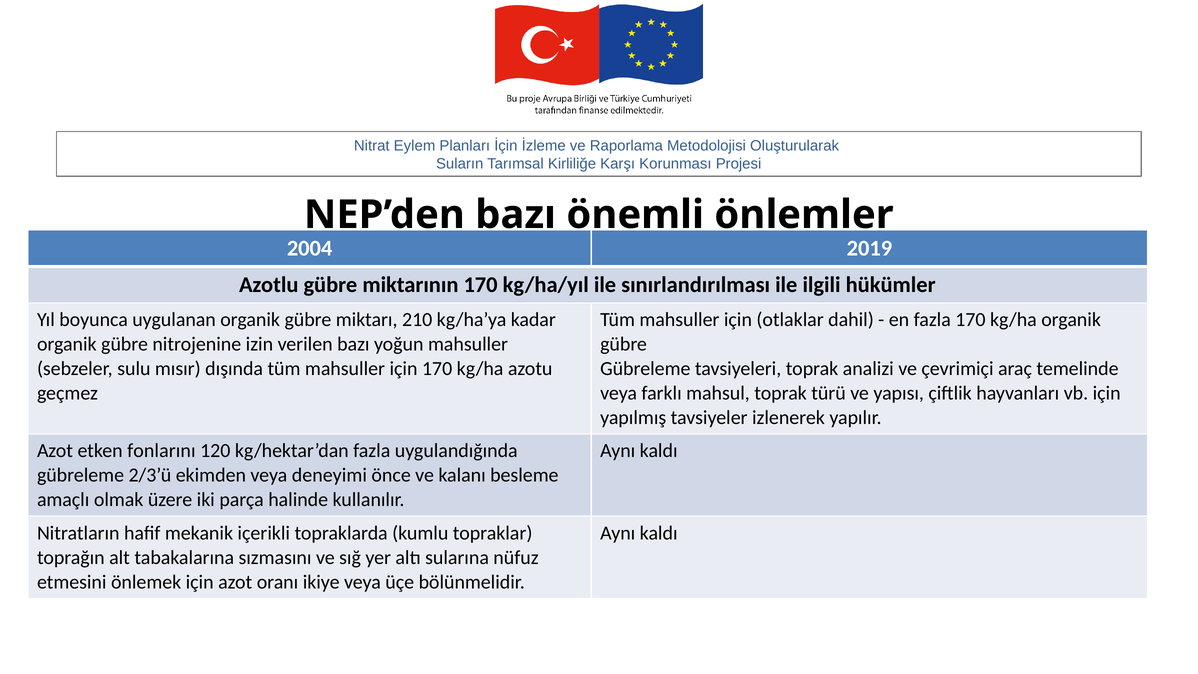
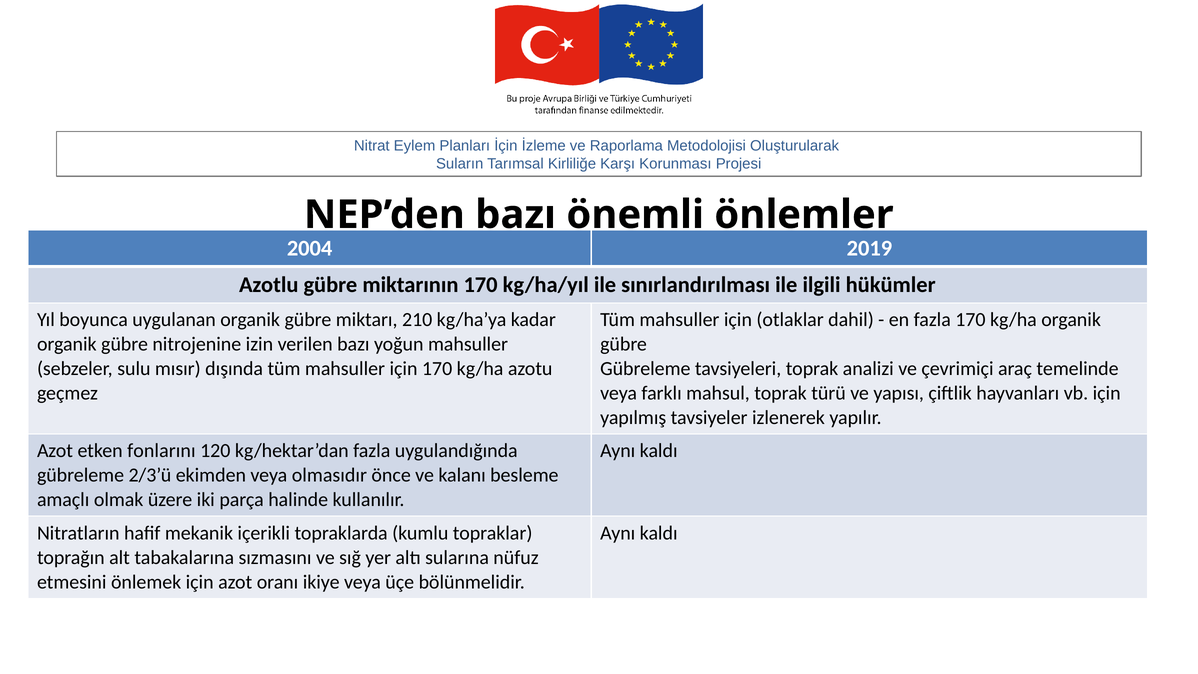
deneyimi: deneyimi -> olmasıdır
